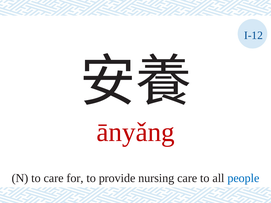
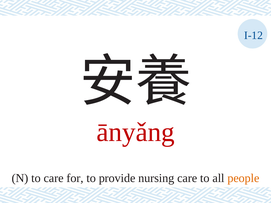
people colour: blue -> orange
